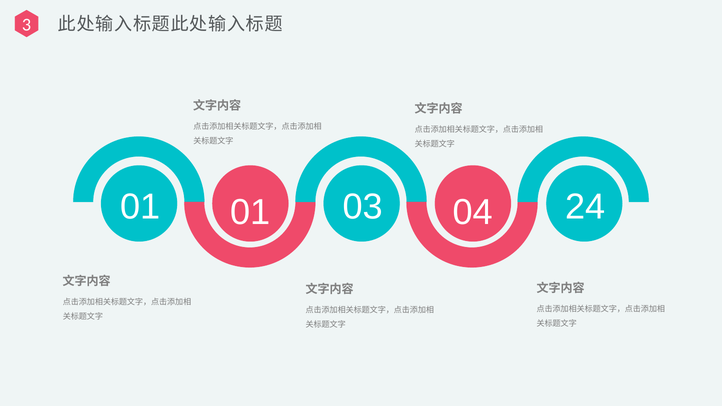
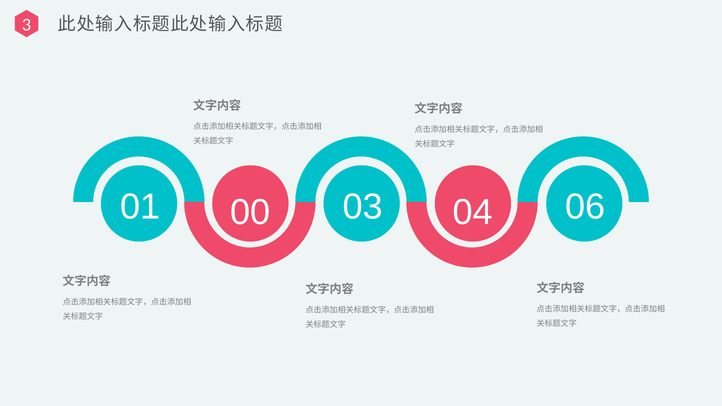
01 01: 01 -> 00
24: 24 -> 06
